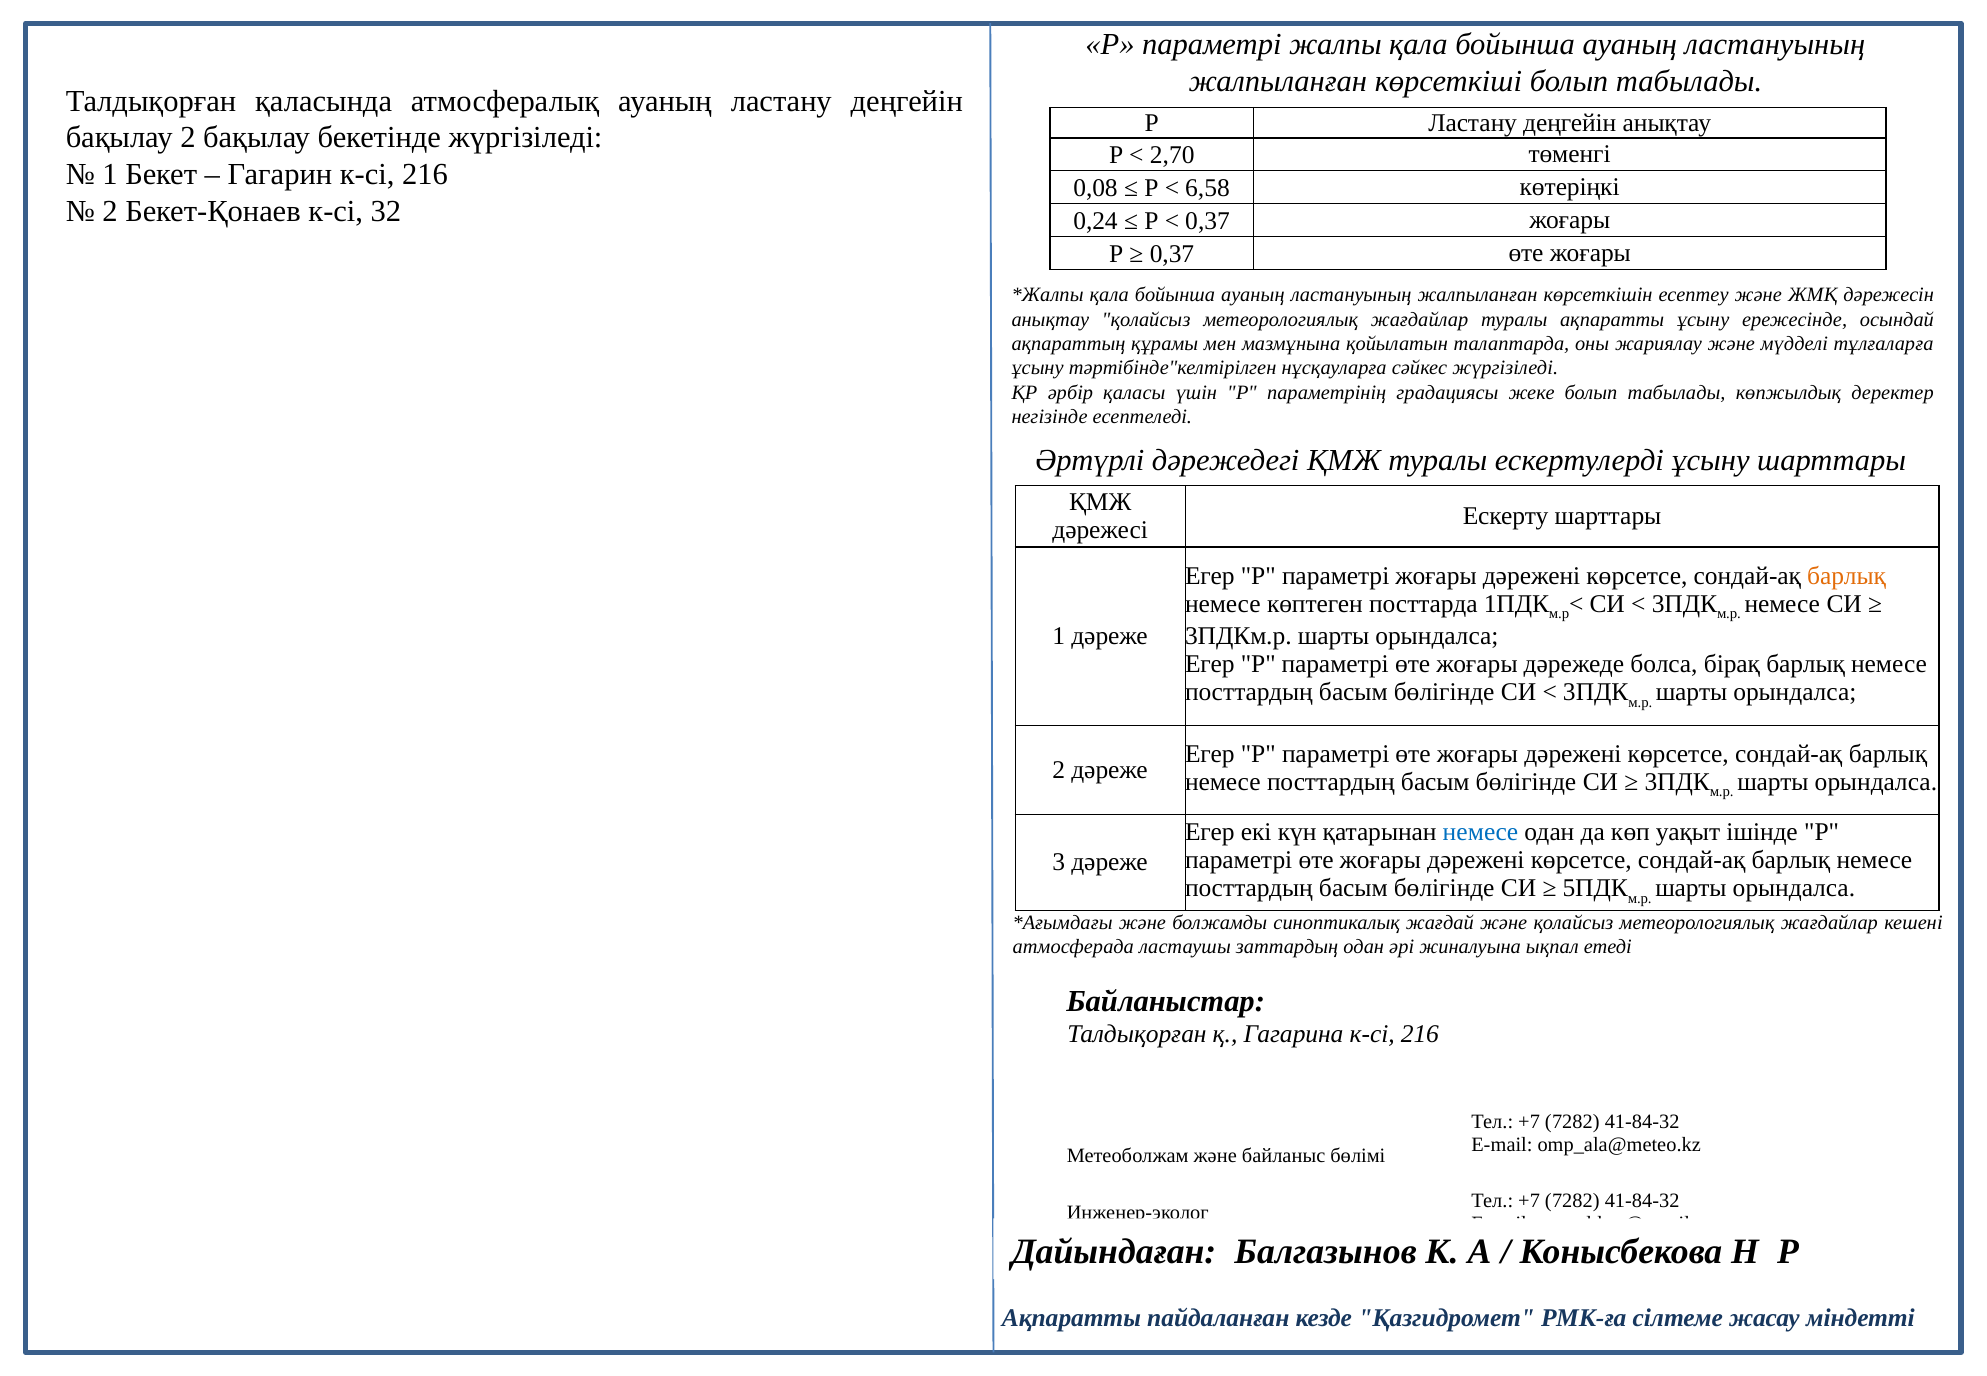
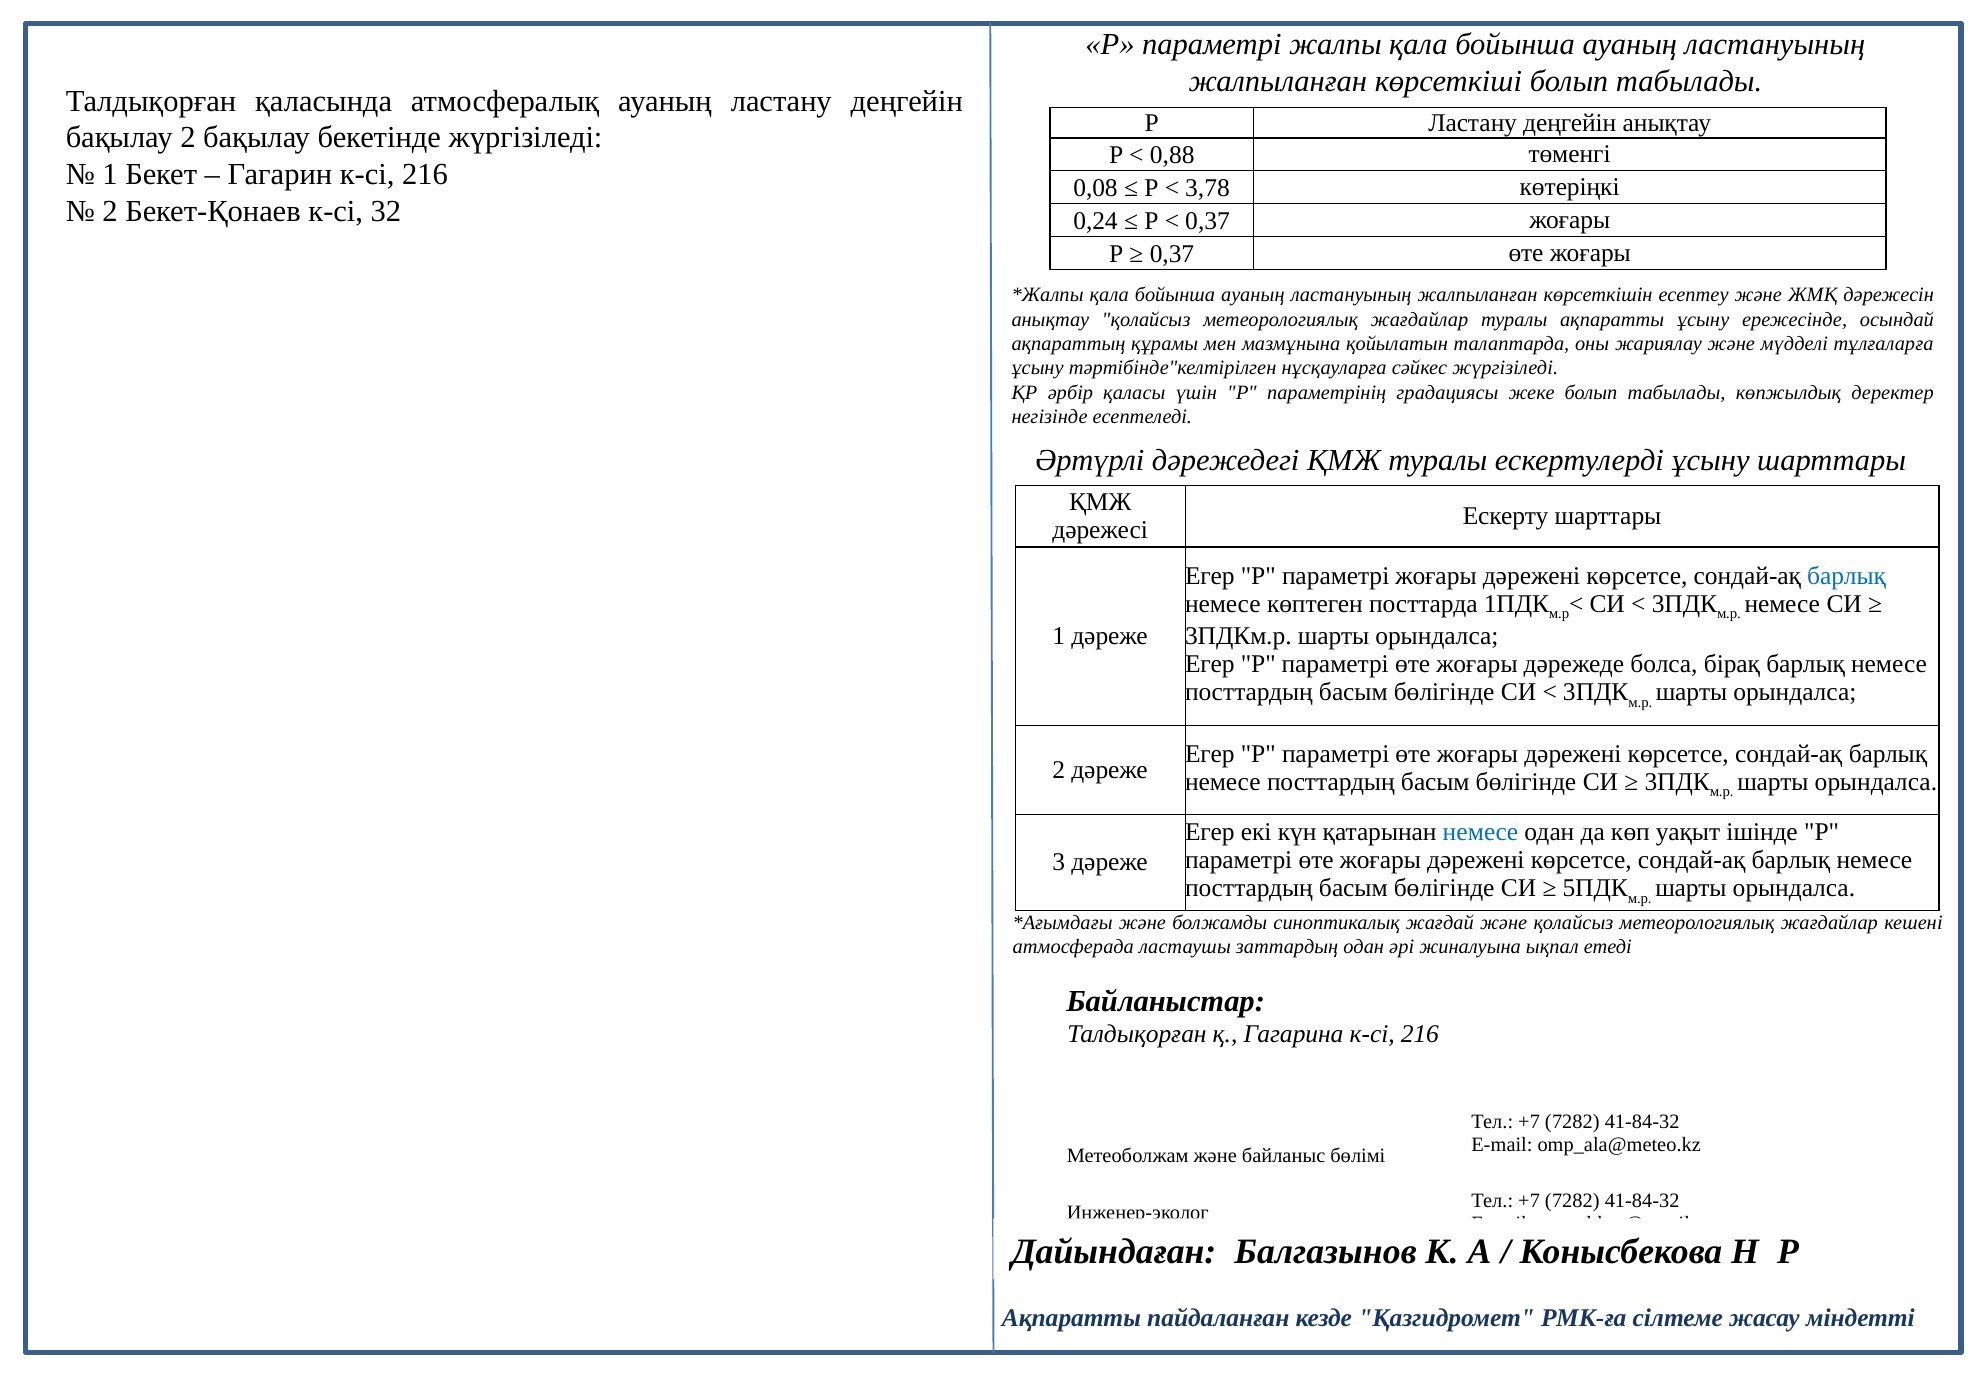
2,70: 2,70 -> 0,88
6,58: 6,58 -> 3,78
барлық at (1847, 576) colour: orange -> blue
